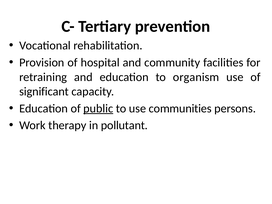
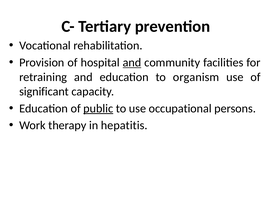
and at (132, 63) underline: none -> present
communities: communities -> occupational
pollutant: pollutant -> hepatitis
